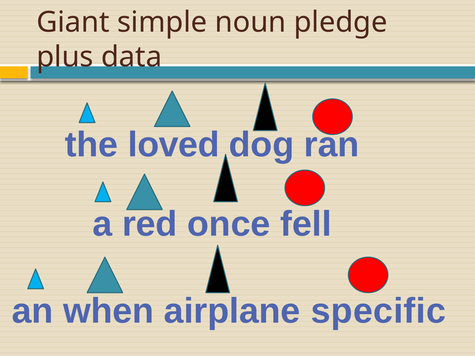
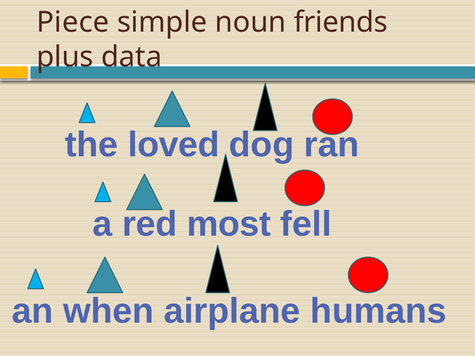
Giant: Giant -> Piece
pledge: pledge -> friends
once: once -> most
specific: specific -> humans
